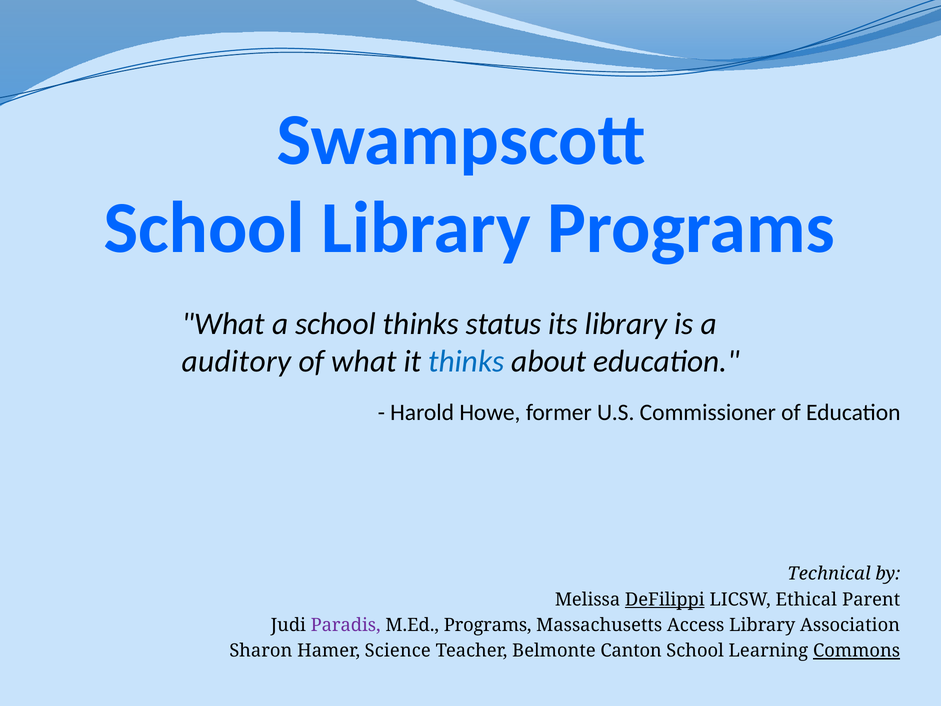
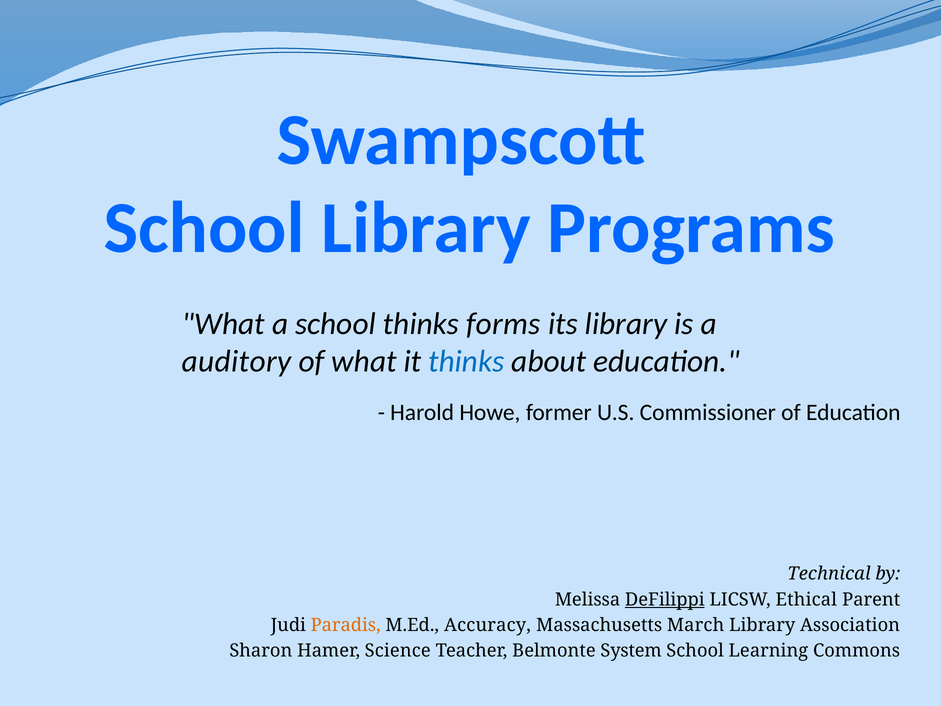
status: status -> forms
Paradis colour: purple -> orange
M.Ed Programs: Programs -> Accuracy
Access: Access -> March
Canton: Canton -> System
Commons underline: present -> none
